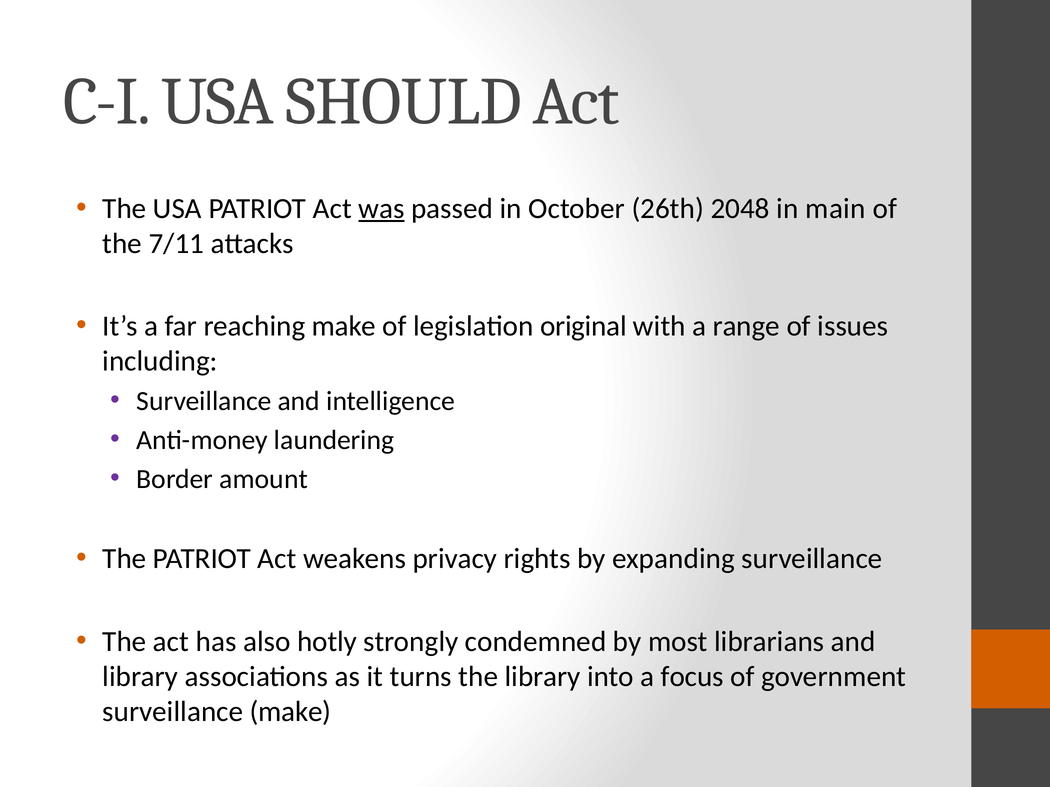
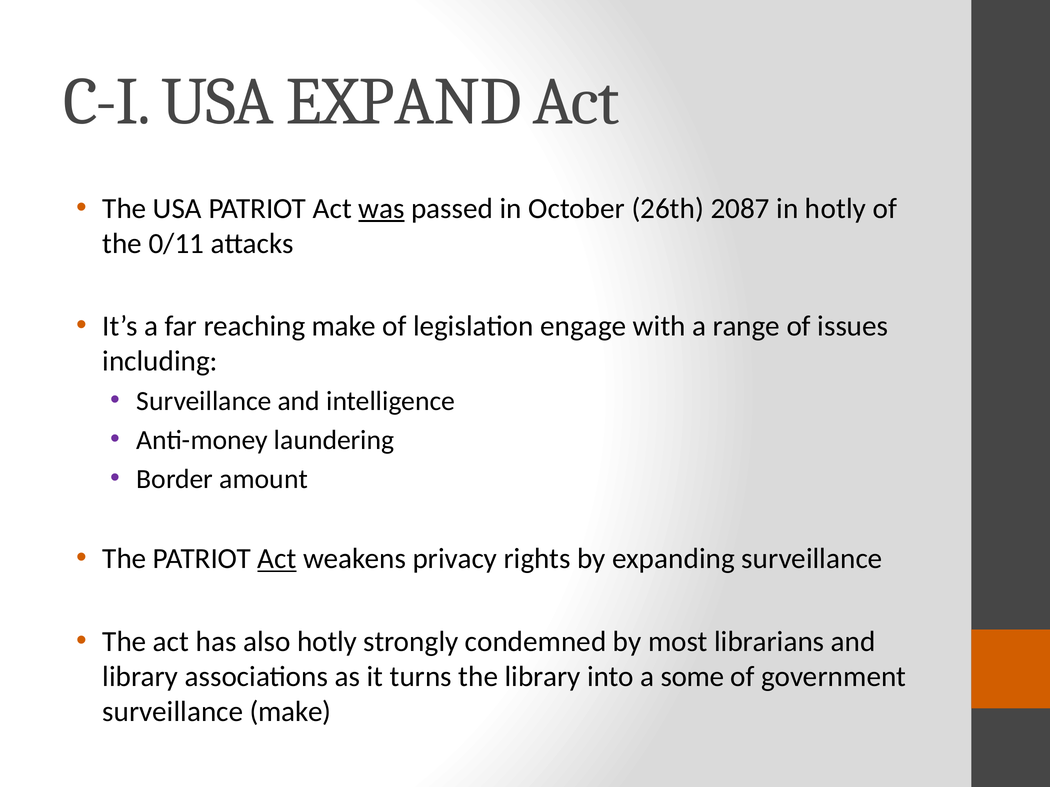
SHOULD: SHOULD -> EXPAND
2048: 2048 -> 2087
in main: main -> hotly
7/11: 7/11 -> 0/11
original: original -> engage
Act at (277, 559) underline: none -> present
focus: focus -> some
